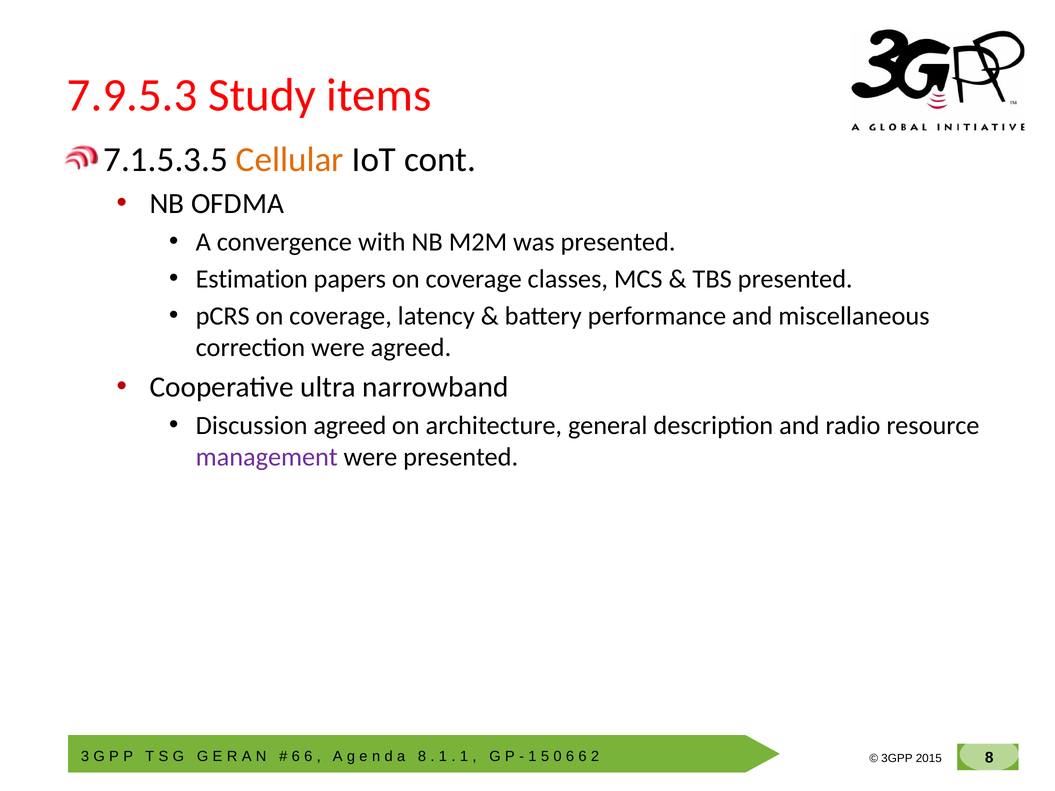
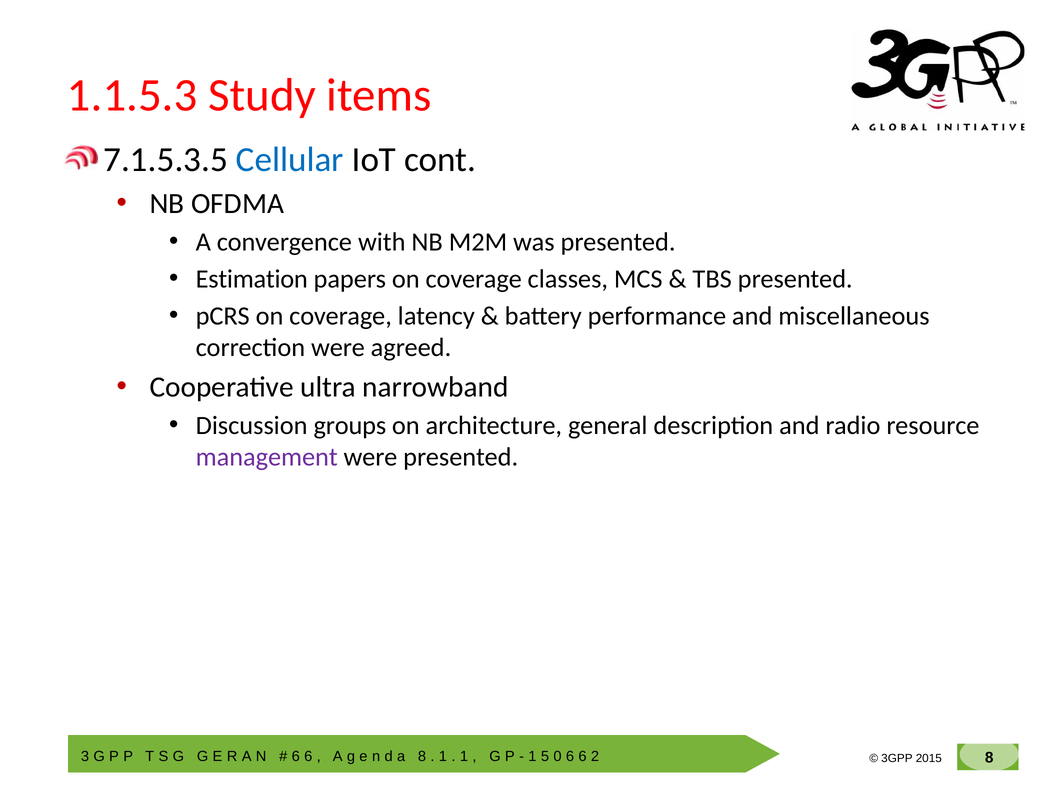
7.9.5.3: 7.9.5.3 -> 1.1.5.3
Cellular colour: orange -> blue
Discussion agreed: agreed -> groups
